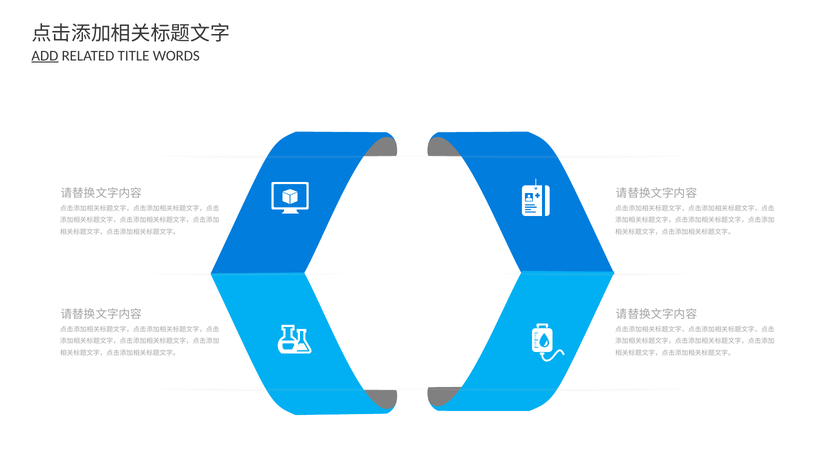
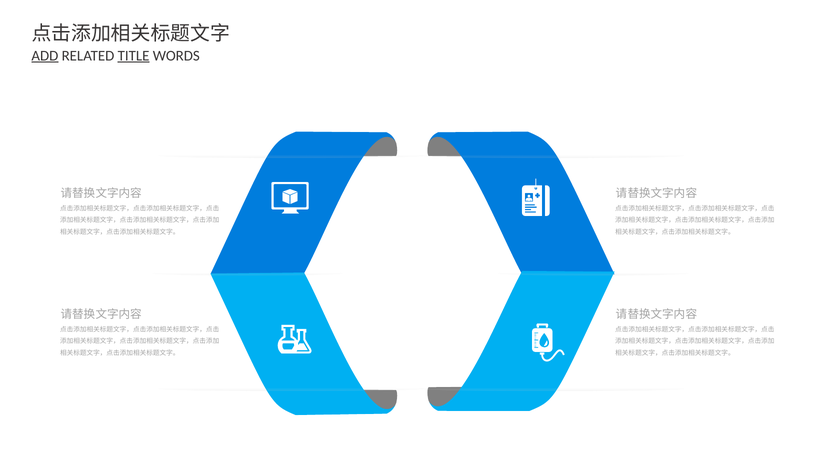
TITLE underline: none -> present
